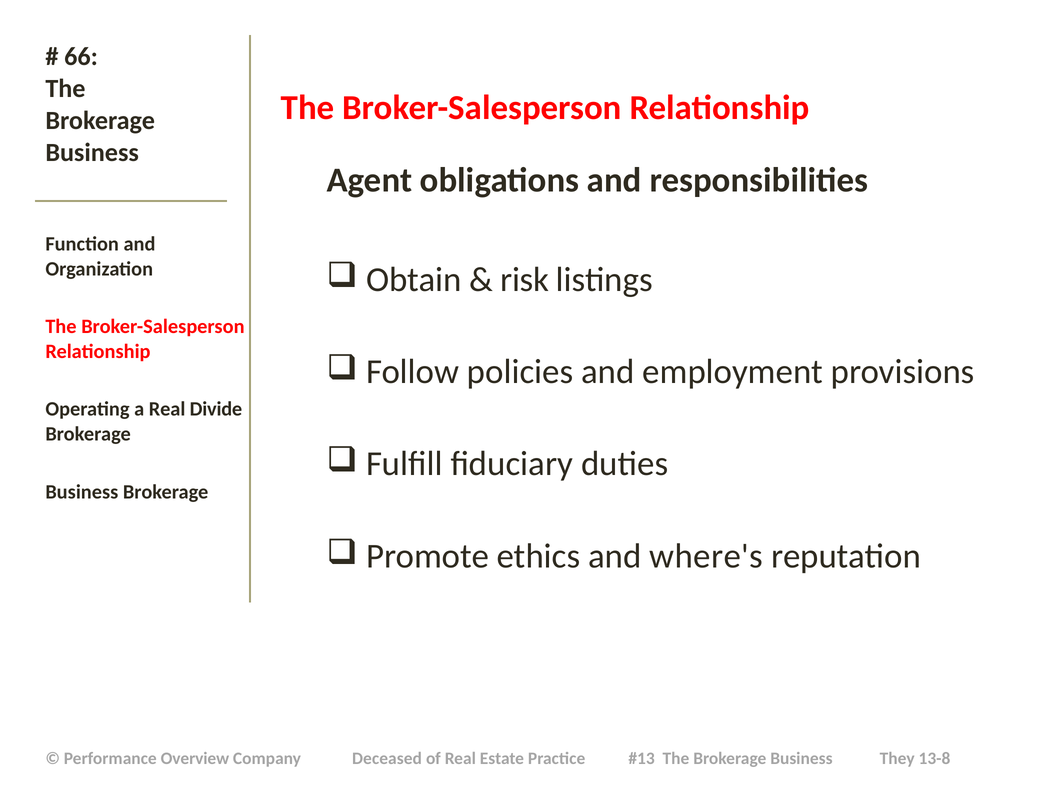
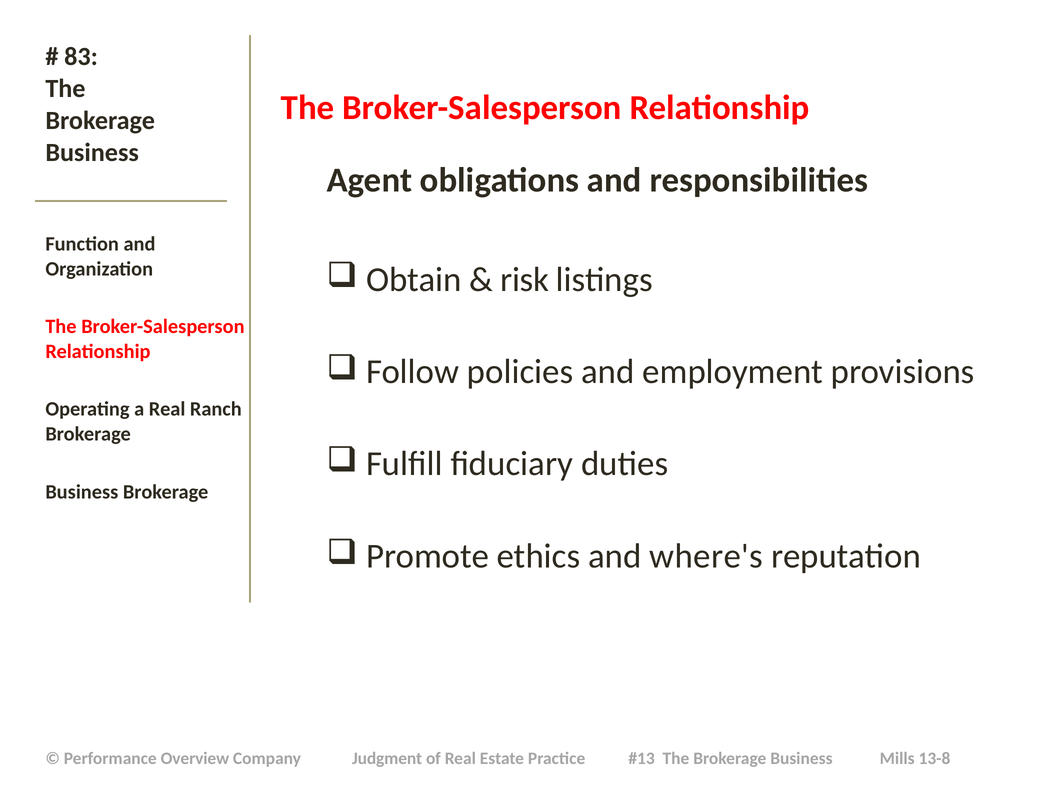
66: 66 -> 83
Divide: Divide -> Ranch
Deceased: Deceased -> Judgment
They: They -> Mills
